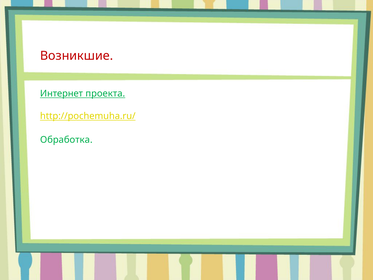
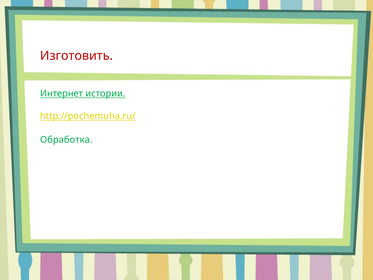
Возникшие: Возникшие -> Изготовить
проекта: проекта -> истории
